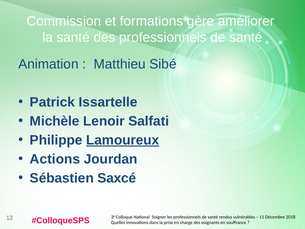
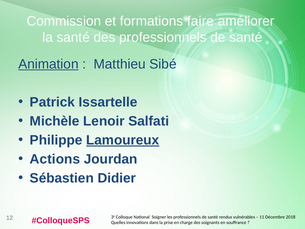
gère: gère -> faire
Animation underline: none -> present
Saxcé: Saxcé -> Didier
